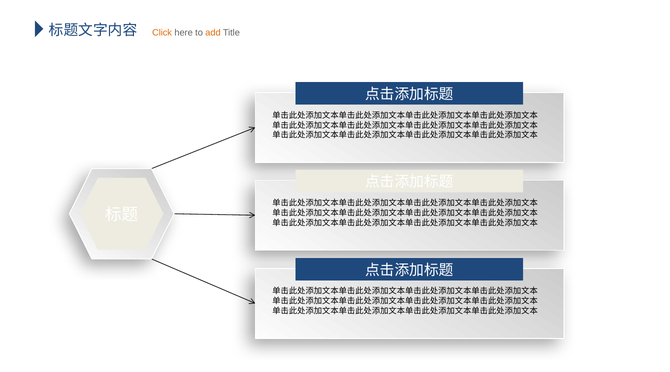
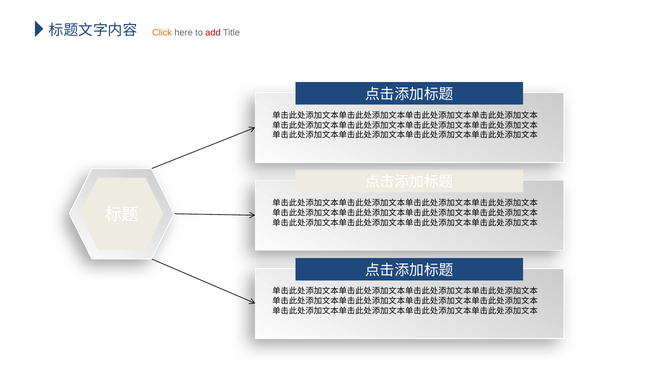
add colour: orange -> red
